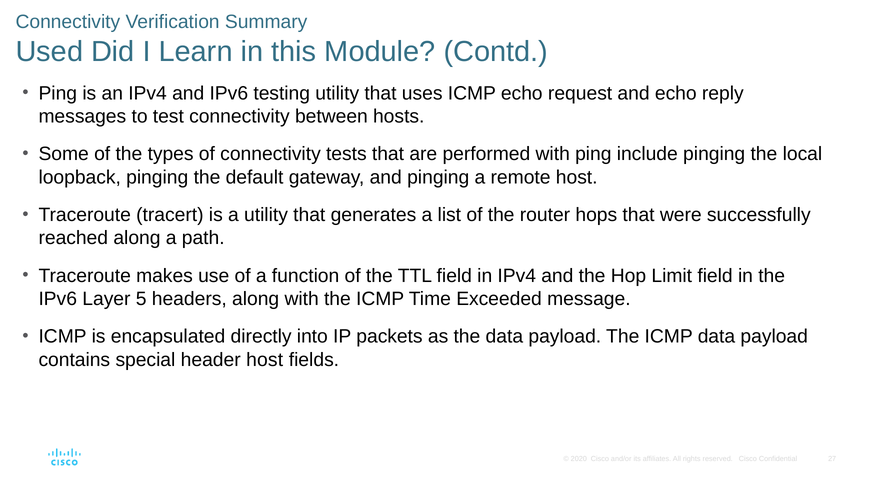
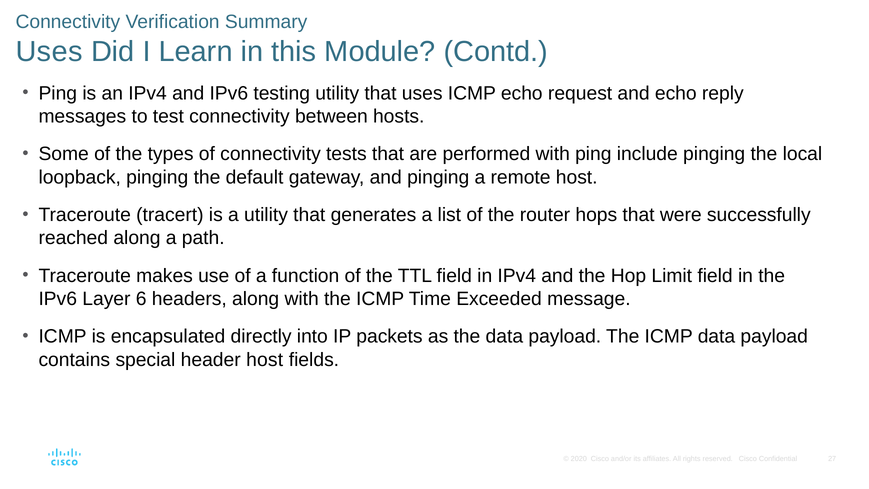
Used at (49, 52): Used -> Uses
5: 5 -> 6
